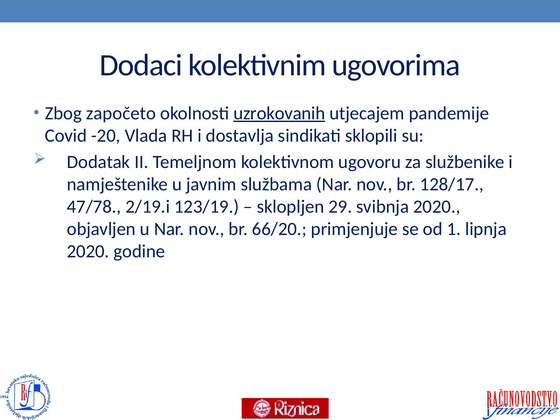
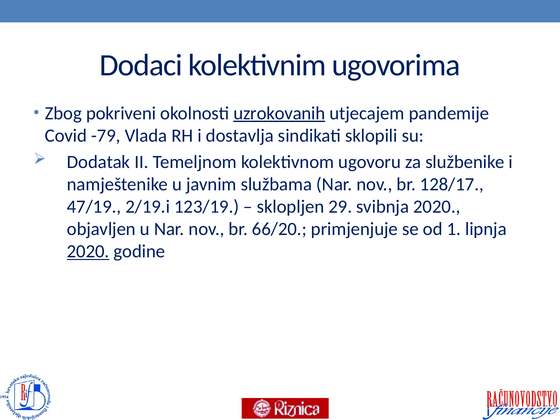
započeto: započeto -> pokriveni
-20: -20 -> -79
47/78: 47/78 -> 47/19
2020 at (88, 251) underline: none -> present
